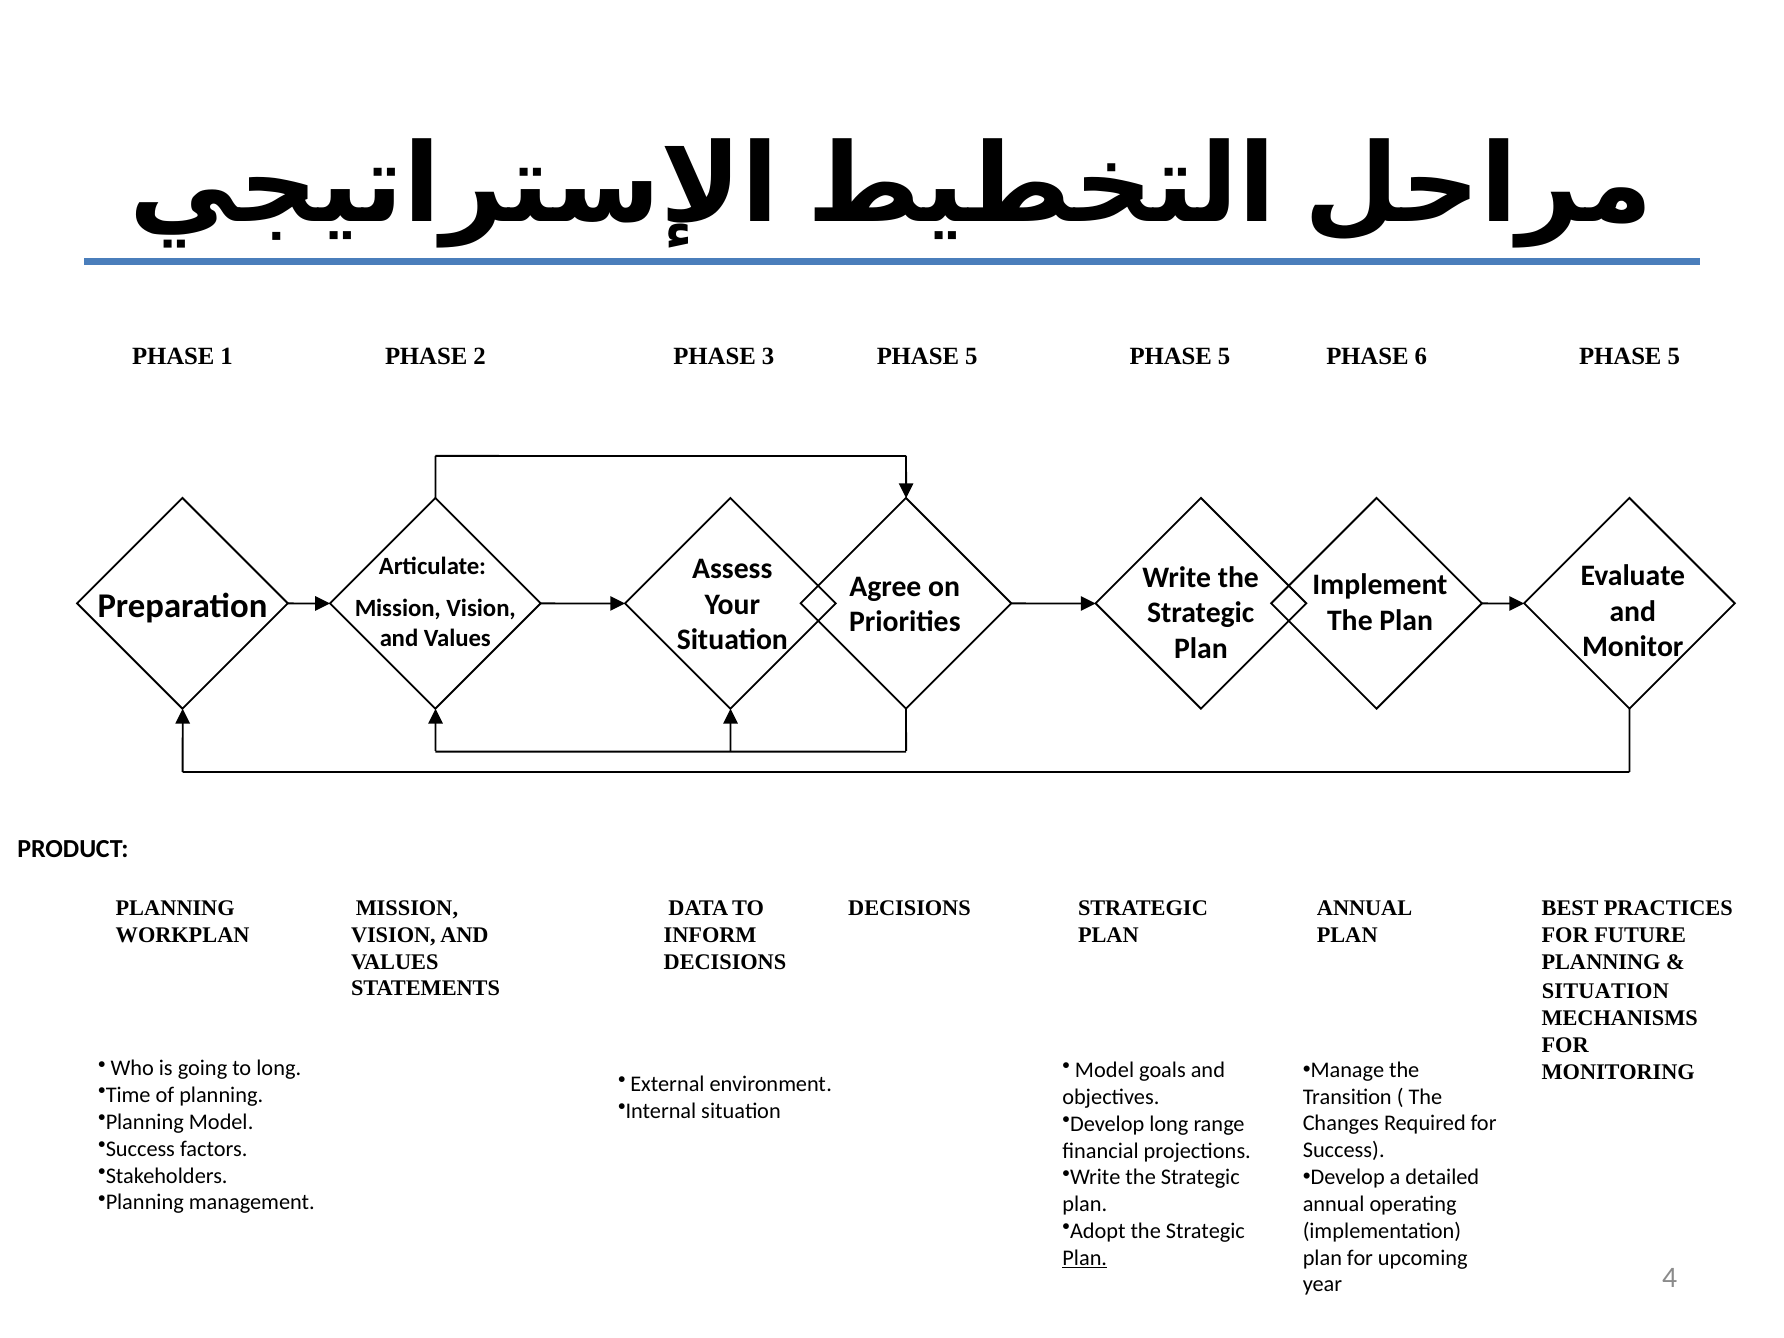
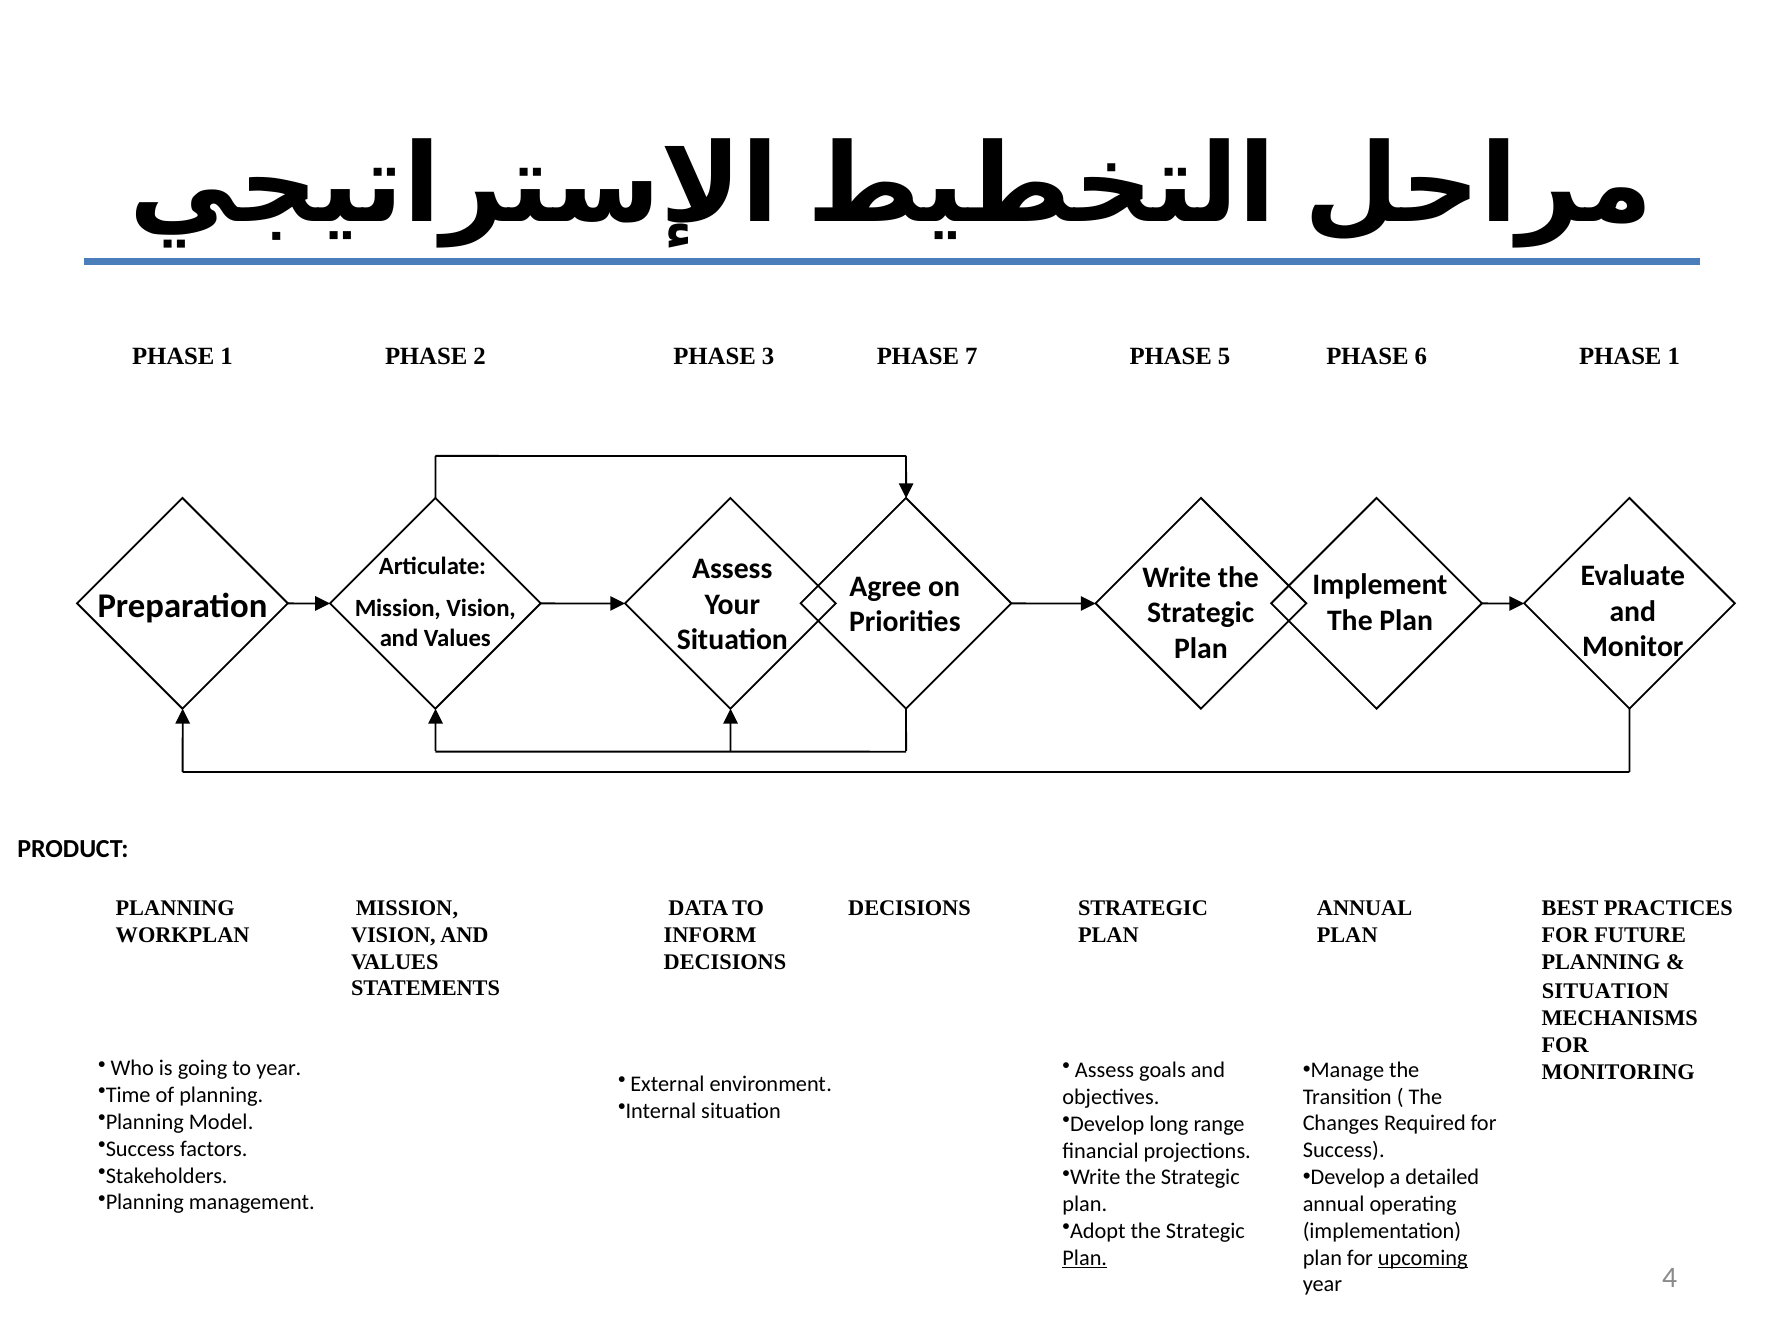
3 PHASE 5: 5 -> 7
6 PHASE 5: 5 -> 1
to long: long -> year
Model at (1105, 1070): Model -> Assess
upcoming underline: none -> present
